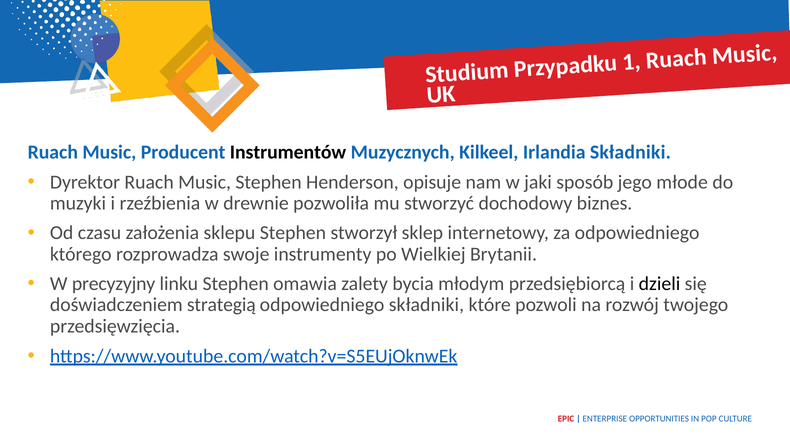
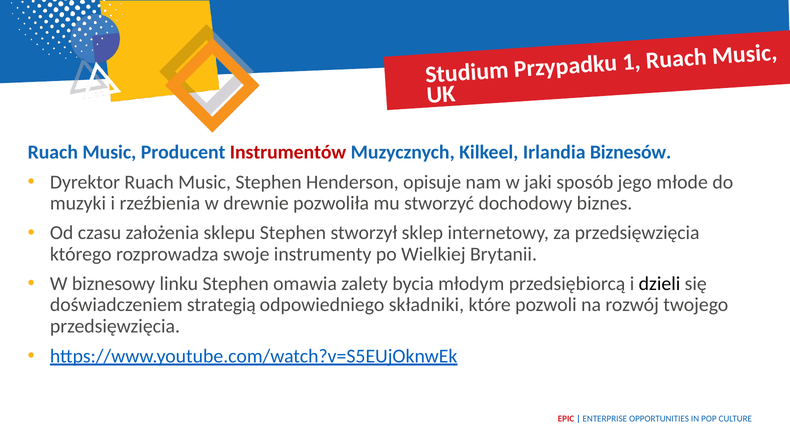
Instrumentów colour: black -> red
Irlandia Składniki: Składniki -> Biznesów
za odpowiedniego: odpowiedniego -> przedsięwzięcia
precyzyjny: precyzyjny -> biznesowy
